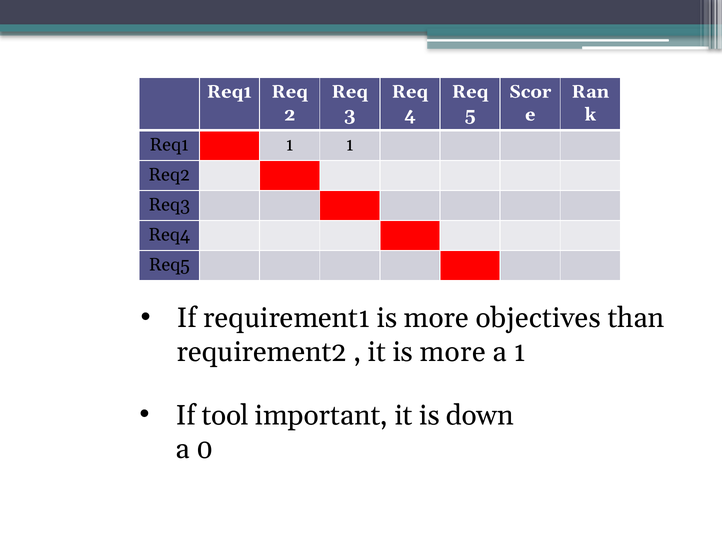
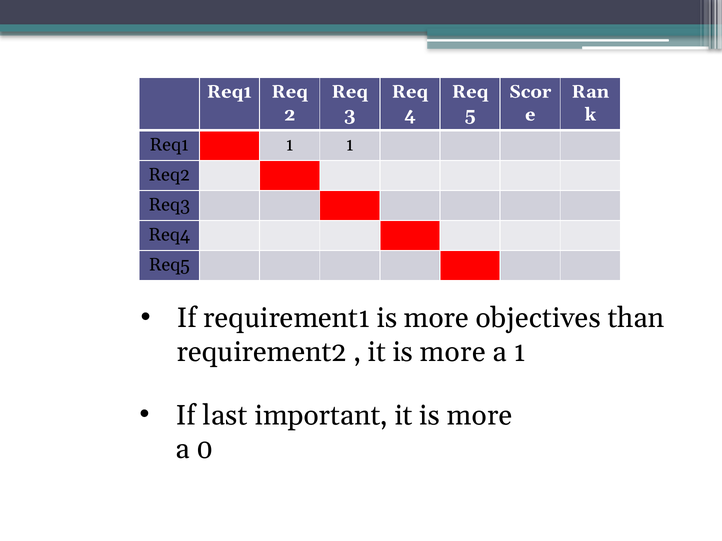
tool: tool -> last
important it is down: down -> more
